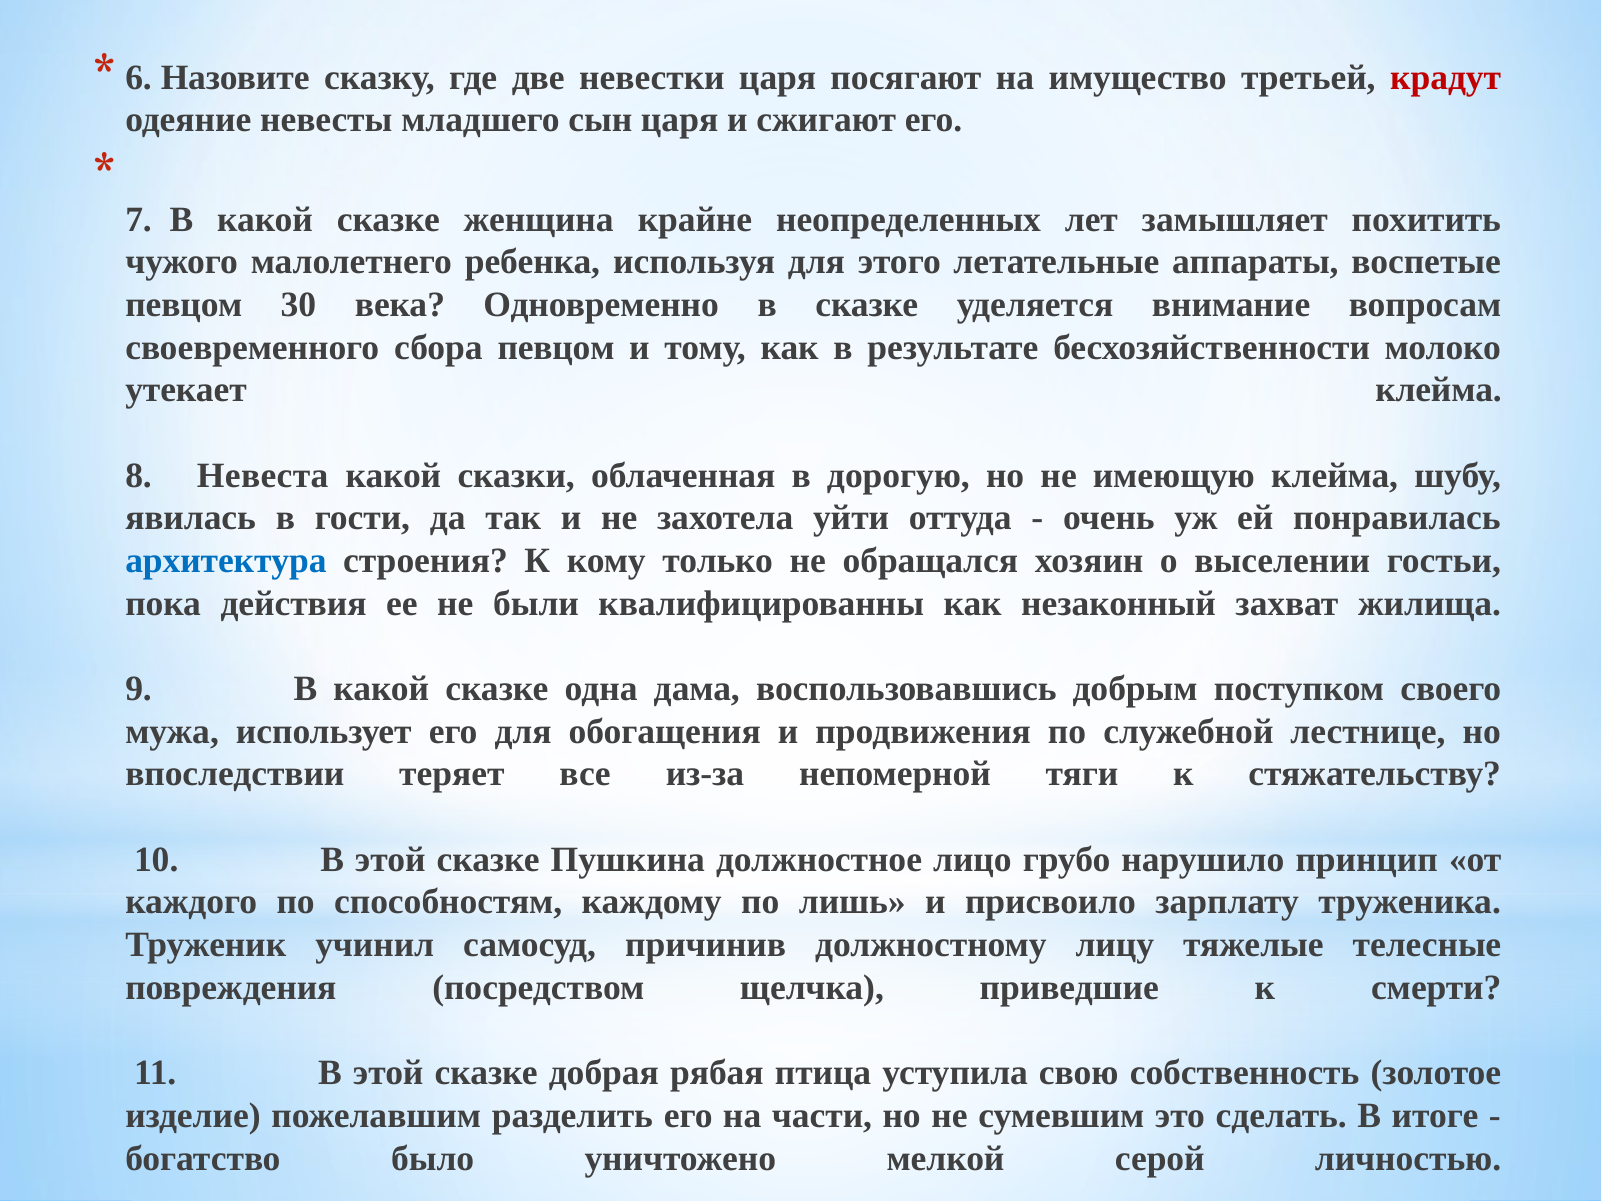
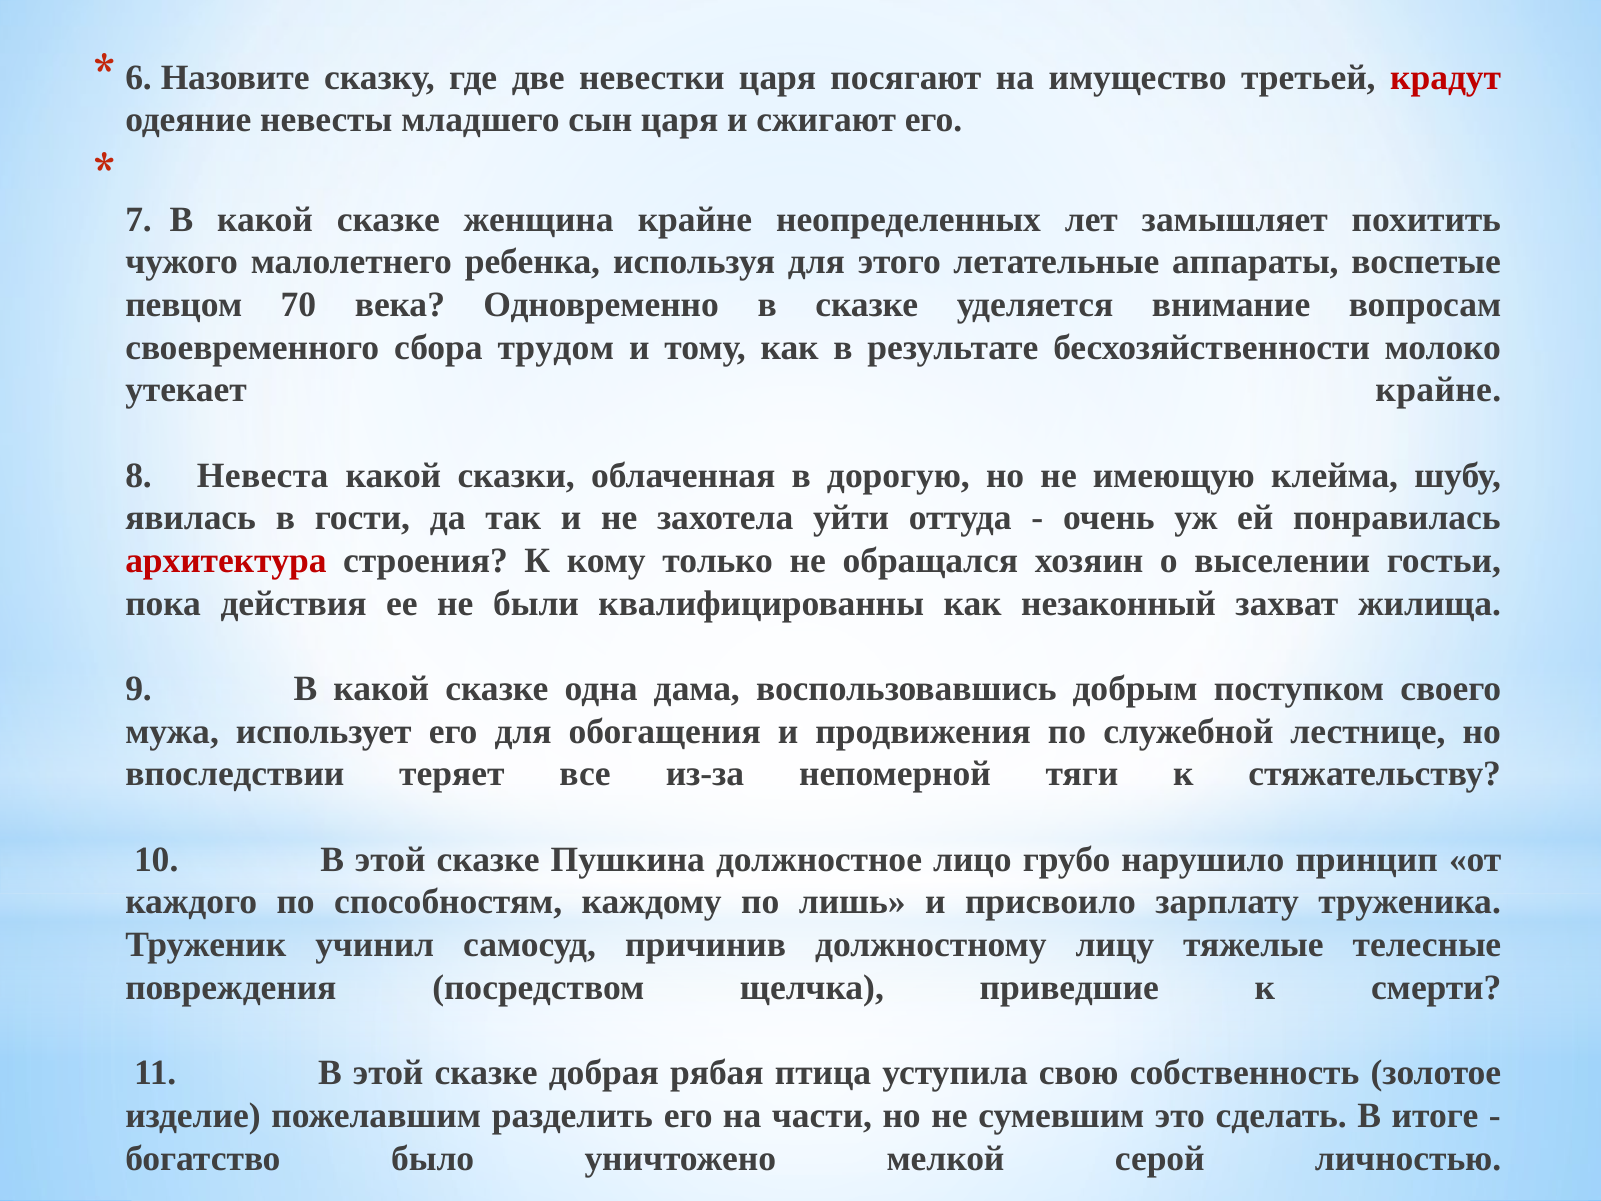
30: 30 -> 70
сбора певцом: певцом -> трудом
утекает клейма: клейма -> крайне
архитектура colour: blue -> red
